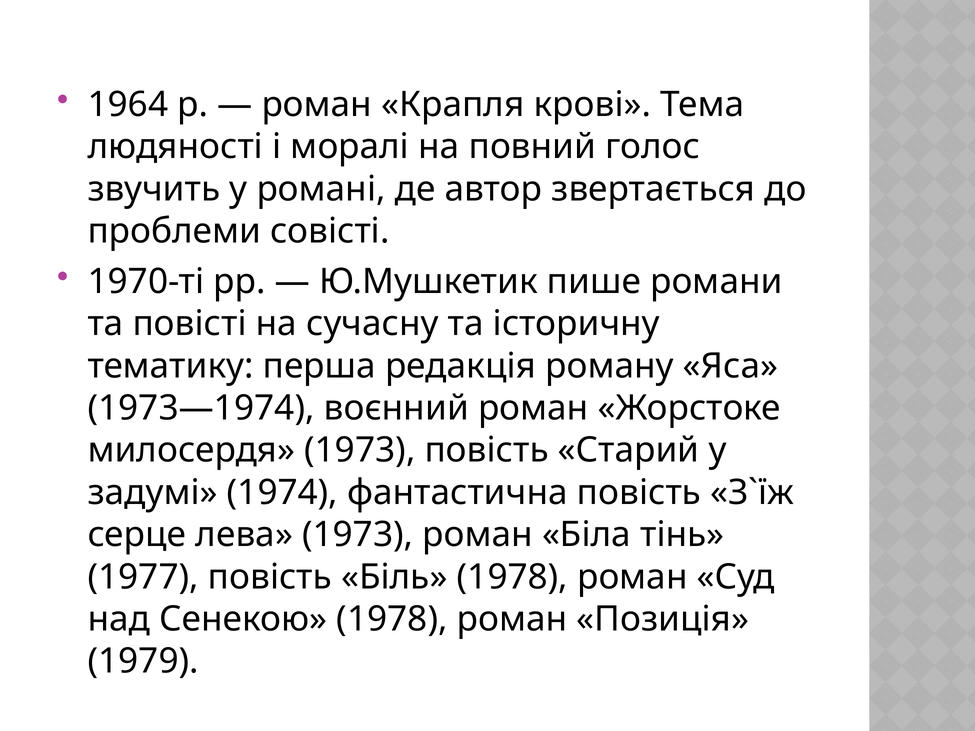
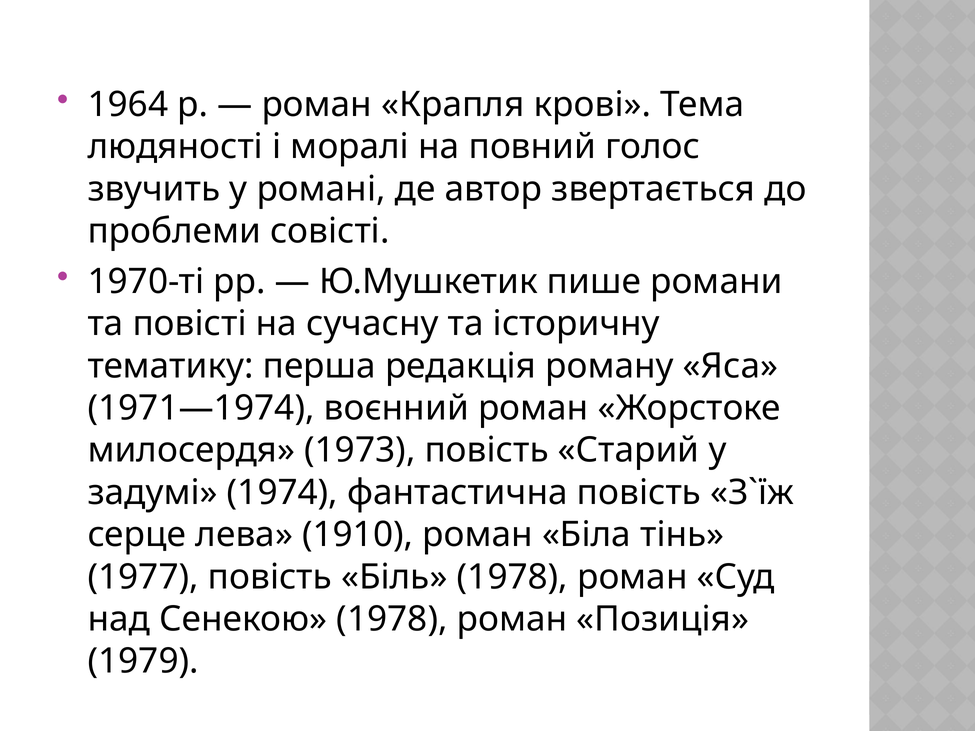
1973—1974: 1973—1974 -> 1971—1974
лева 1973: 1973 -> 1910
